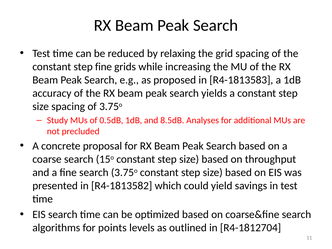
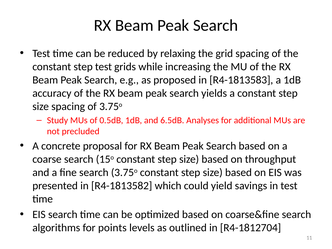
step fine: fine -> test
8.5dB: 8.5dB -> 6.5dB
